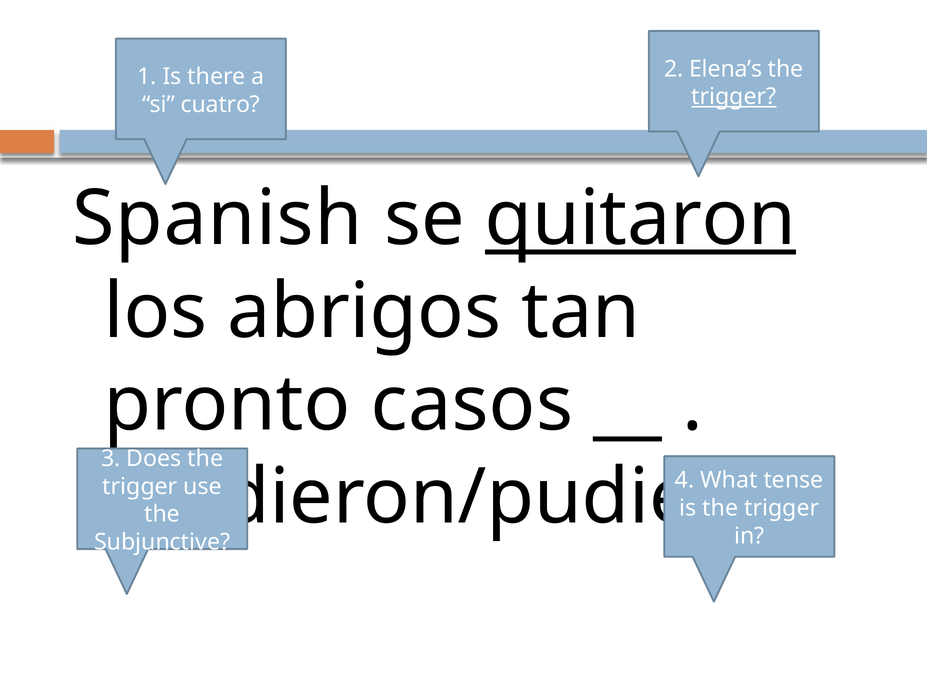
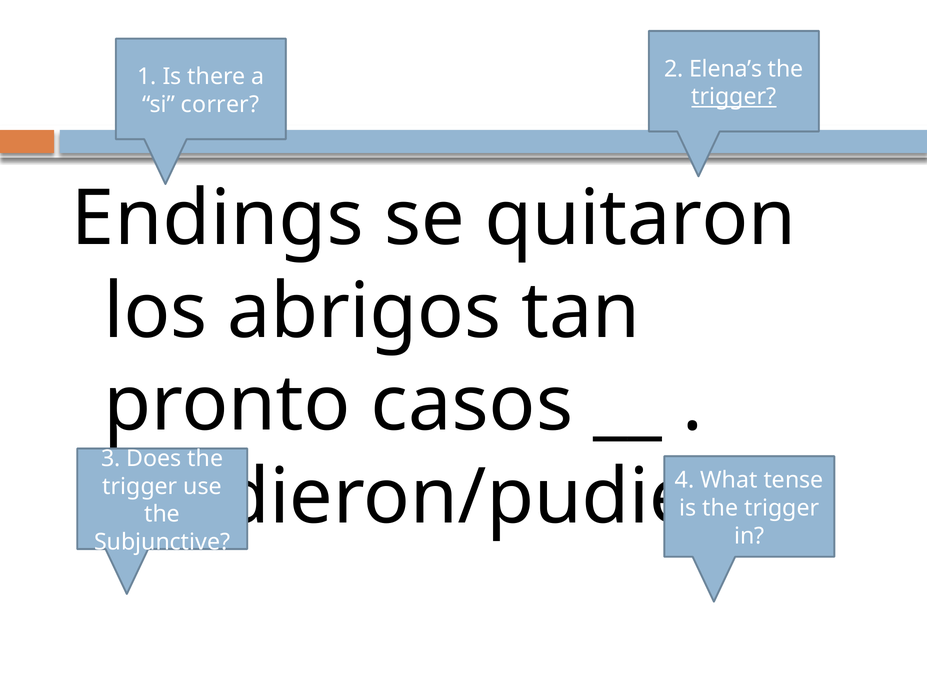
cuatro: cuatro -> correr
Spanish: Spanish -> Endings
quitaron underline: present -> none
